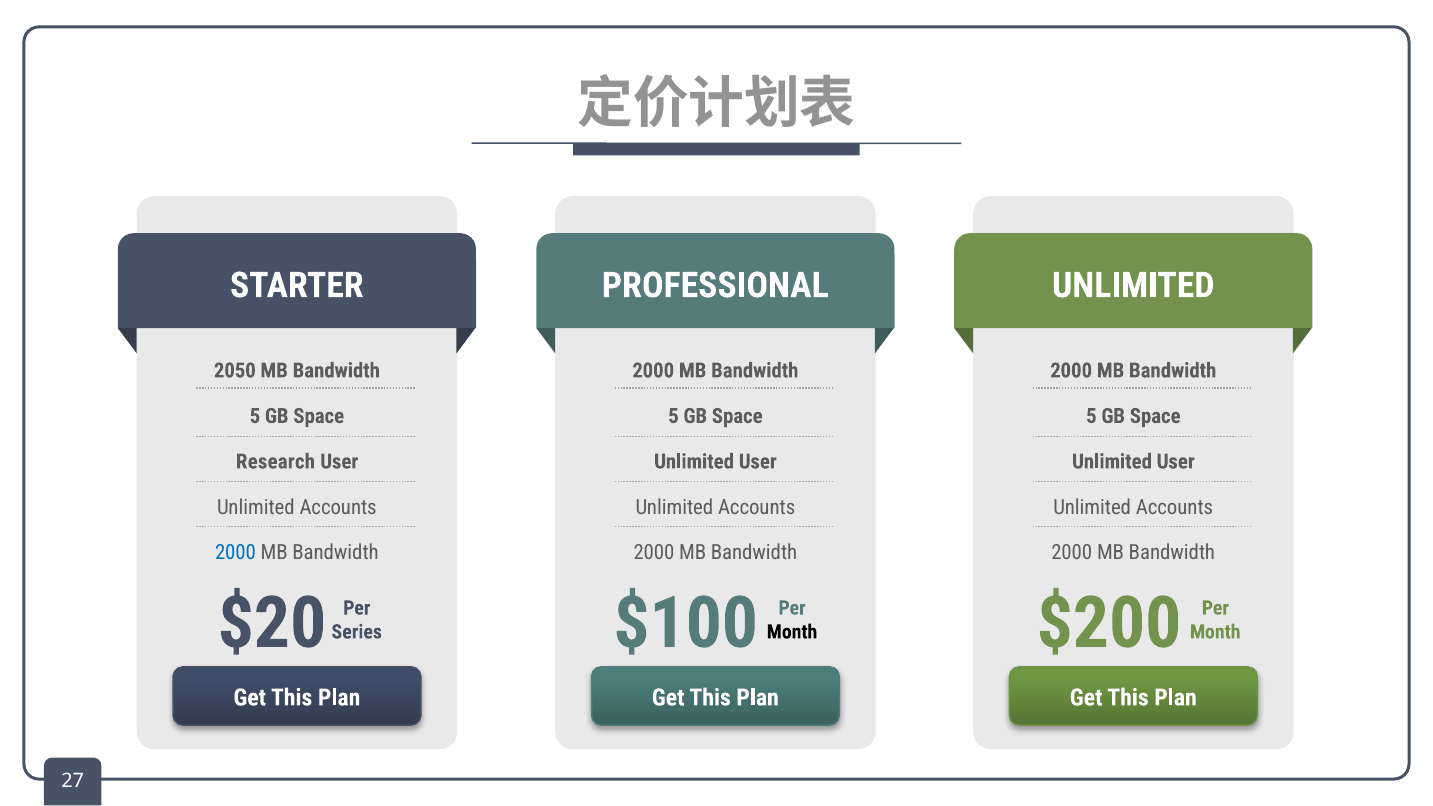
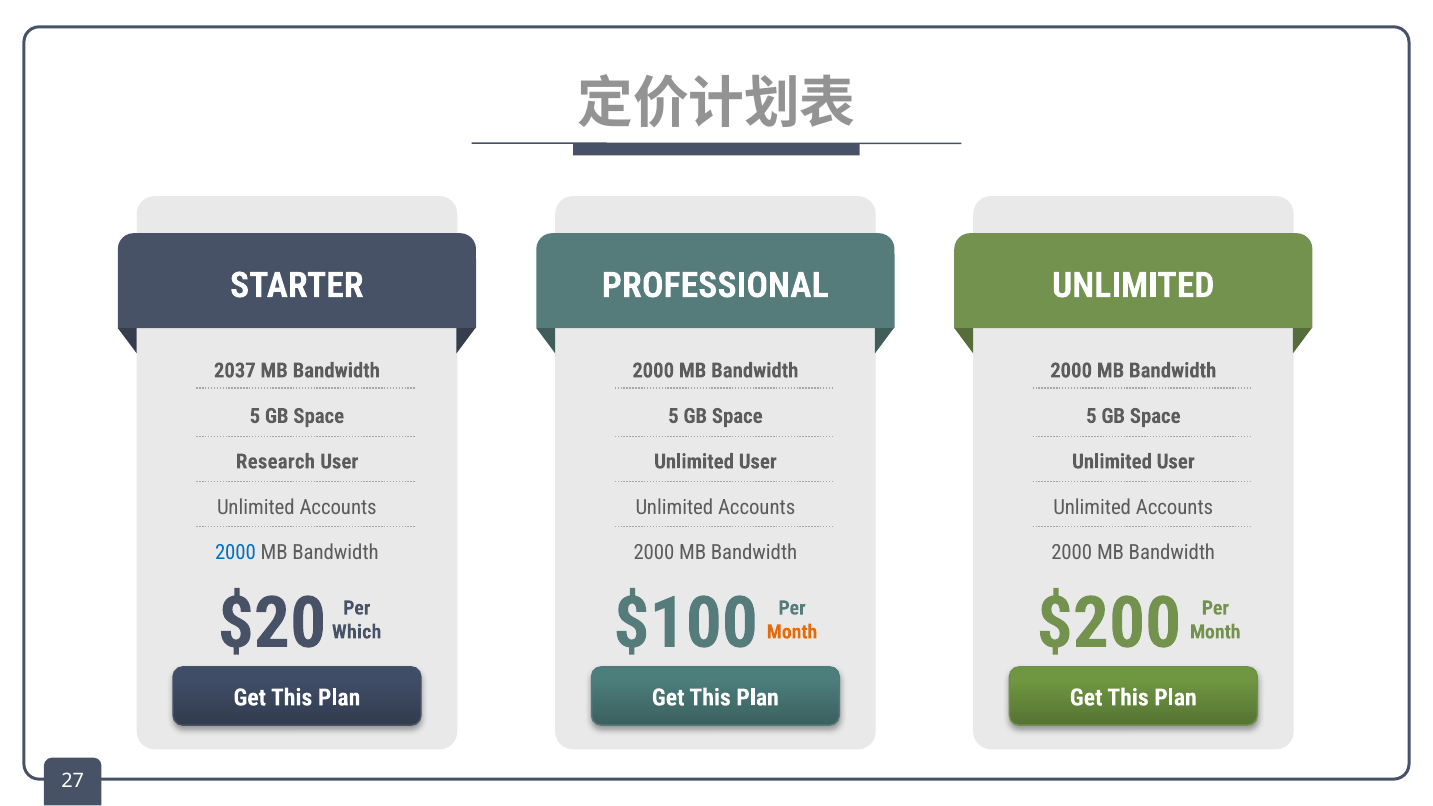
2050: 2050 -> 2037
Series: Series -> Which
Month at (792, 632) colour: black -> orange
